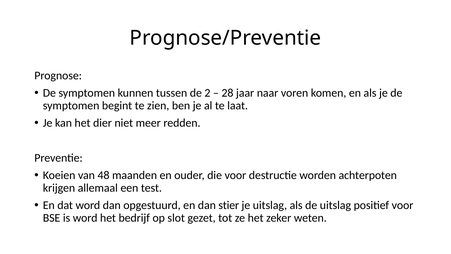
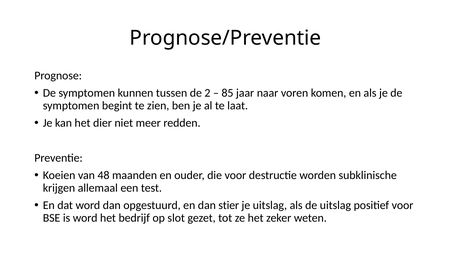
28: 28 -> 85
achterpoten: achterpoten -> subklinische
